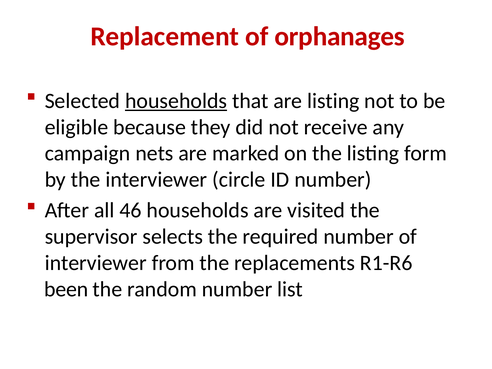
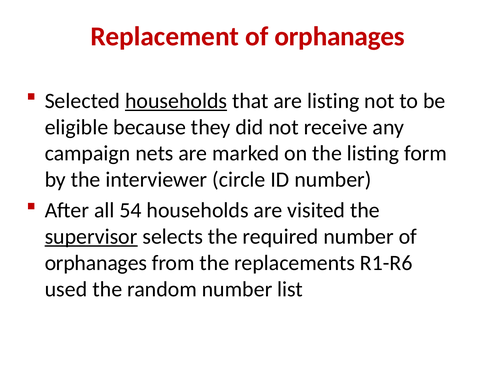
46: 46 -> 54
supervisor underline: none -> present
interviewer at (96, 263): interviewer -> orphanages
been: been -> used
